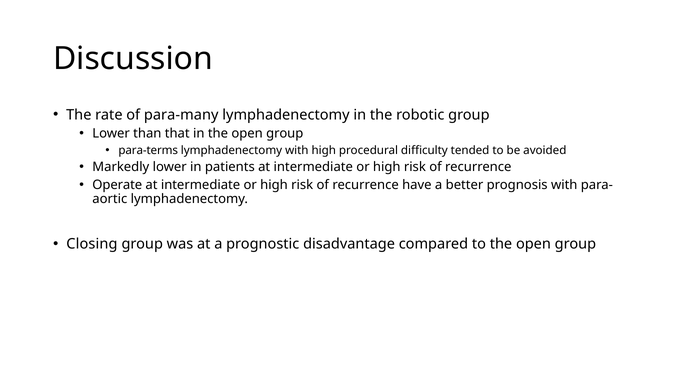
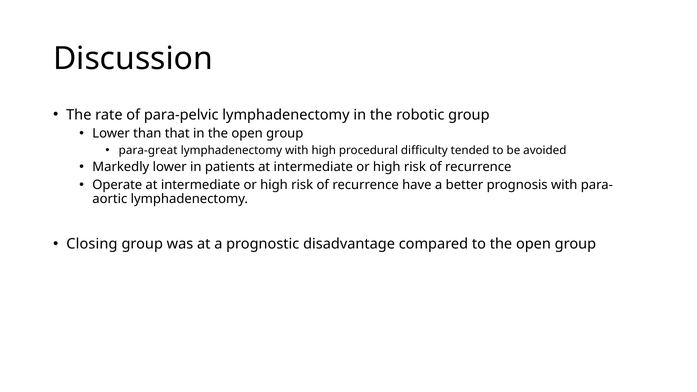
para‐many: para‐many -> para‐pelvic
para-terms: para-terms -> para-great
